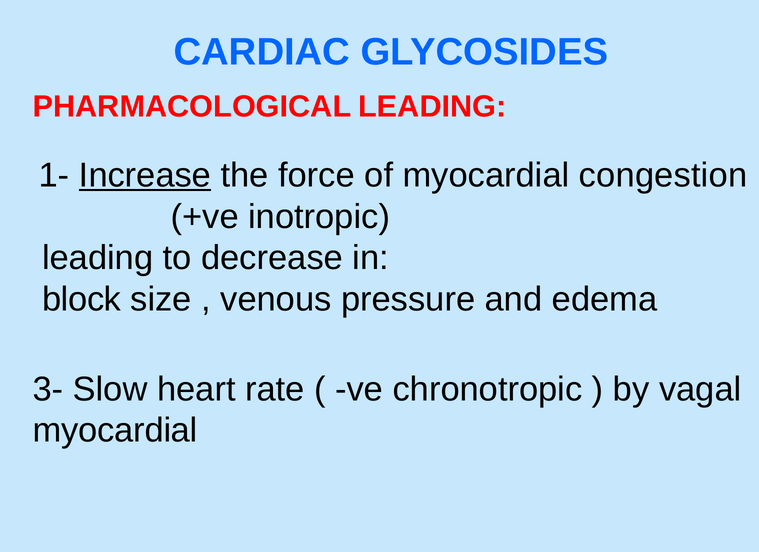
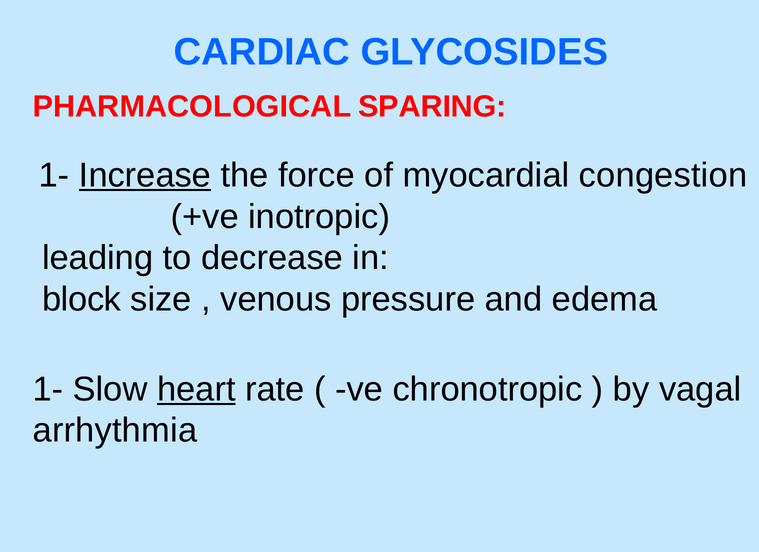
PHARMACOLOGICAL LEADING: LEADING -> SPARING
3- at (48, 389): 3- -> 1-
heart underline: none -> present
myocardial at (115, 431): myocardial -> arrhythmia
